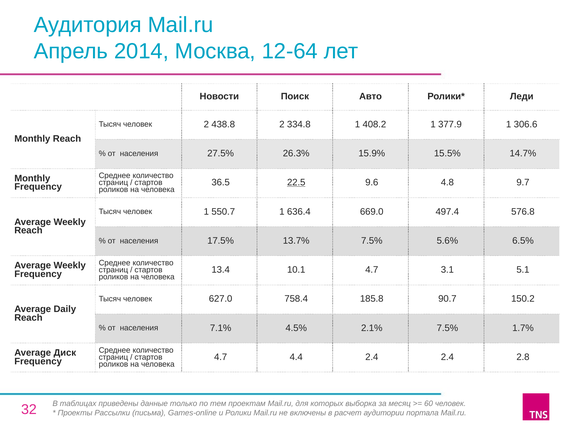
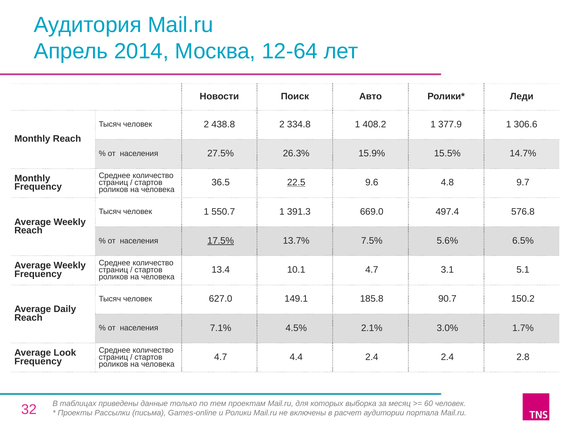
636.4: 636.4 -> 391.3
17.5% underline: none -> present
758.4: 758.4 -> 149.1
2.1% 7.5%: 7.5% -> 3.0%
Диск: Диск -> Look
